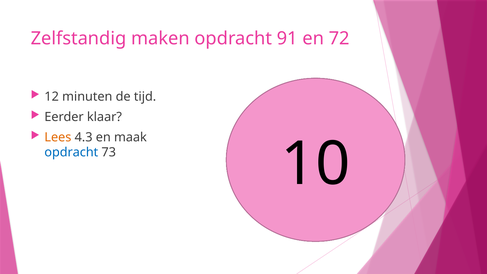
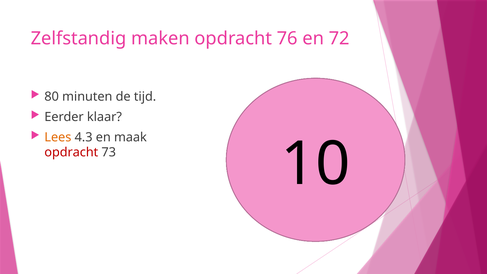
91: 91 -> 76
12: 12 -> 80
opdracht at (71, 152) colour: blue -> red
